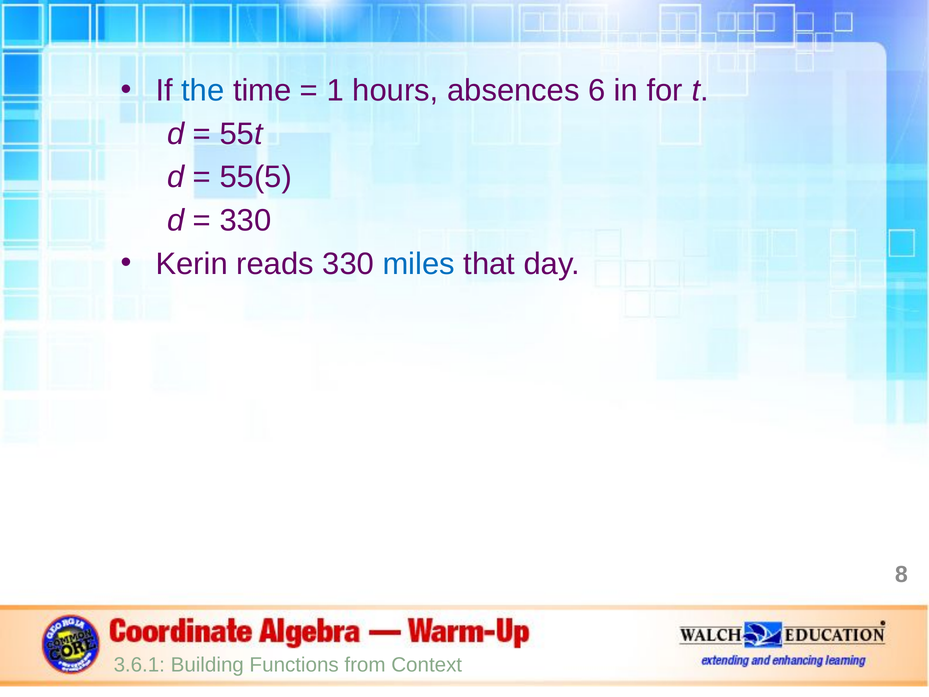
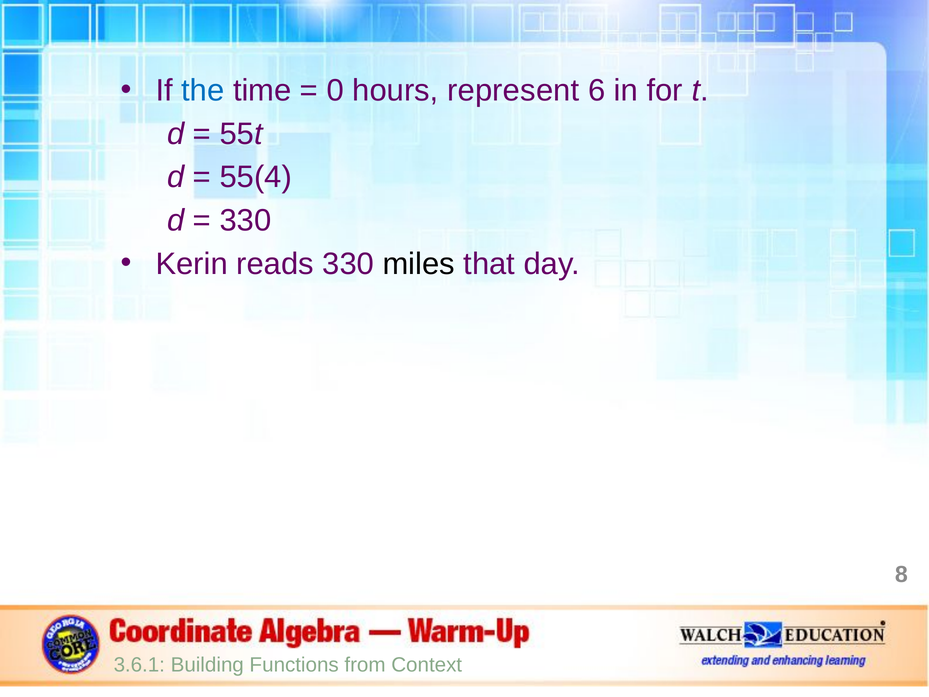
1: 1 -> 0
absences: absences -> represent
55(5: 55(5 -> 55(4
miles colour: blue -> black
